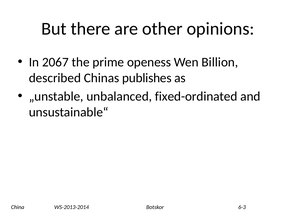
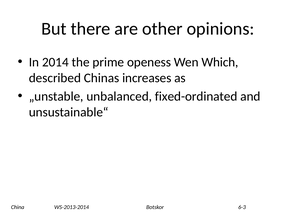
2067: 2067 -> 2014
Billion: Billion -> Which
publishes: publishes -> increases
